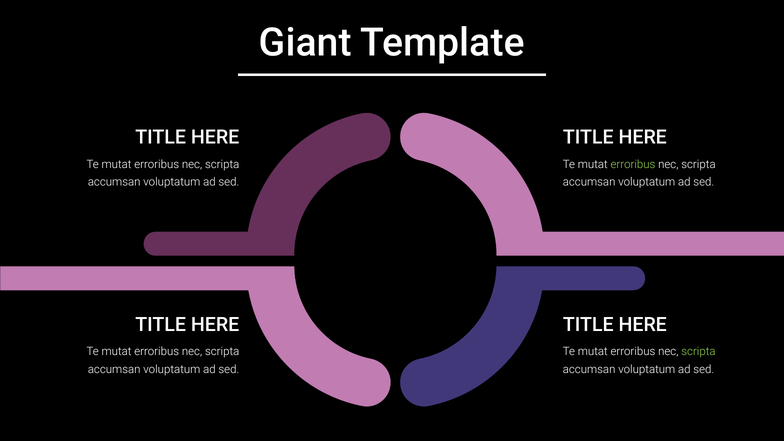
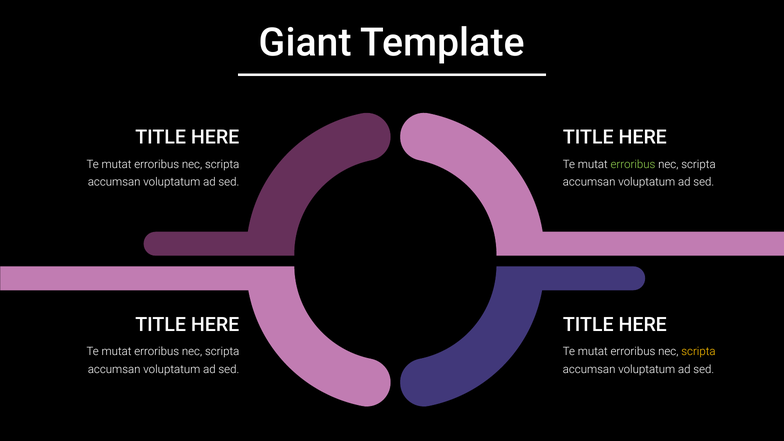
scripta at (698, 352) colour: light green -> yellow
